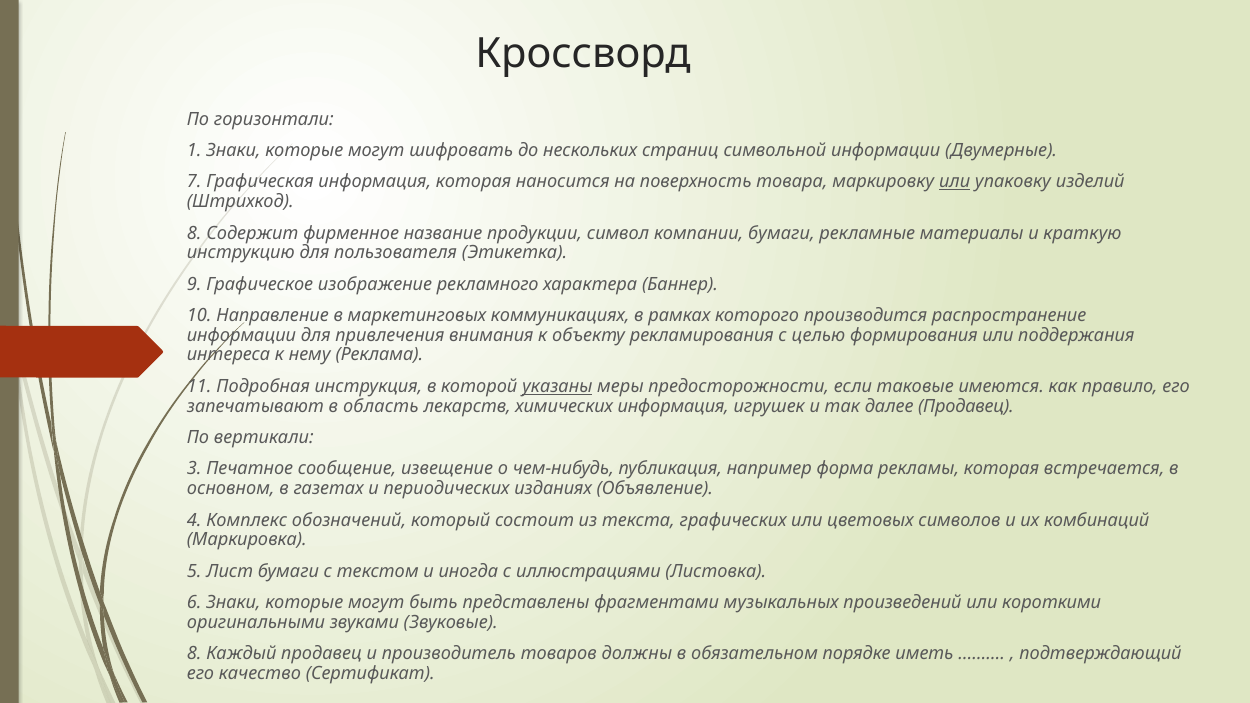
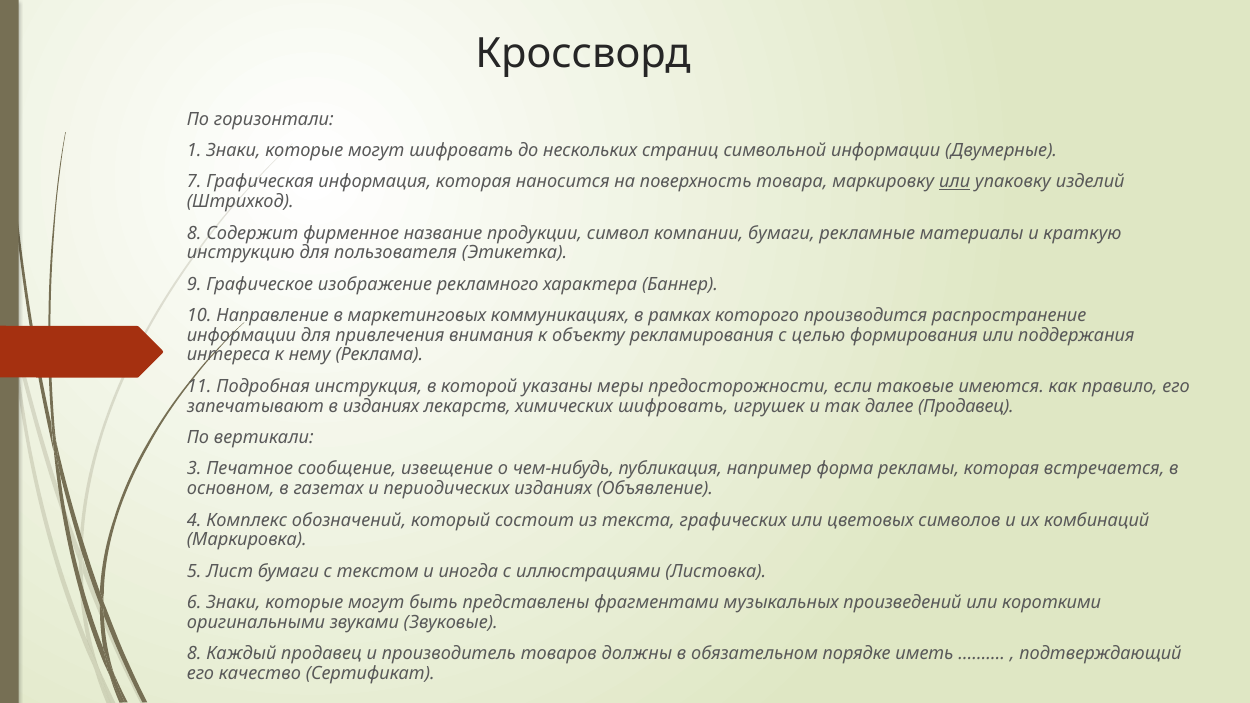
указаны underline: present -> none
в область: область -> изданиях
химических информация: информация -> шифровать
